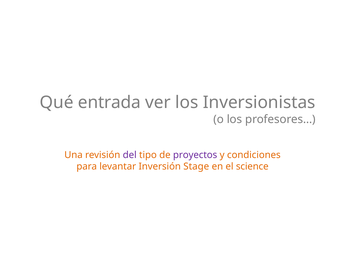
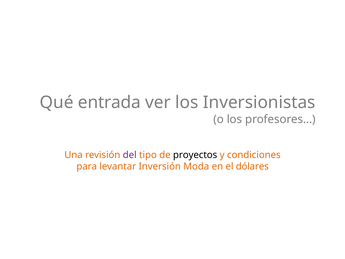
proyectos colour: purple -> black
Stage: Stage -> Moda
science: science -> dólares
